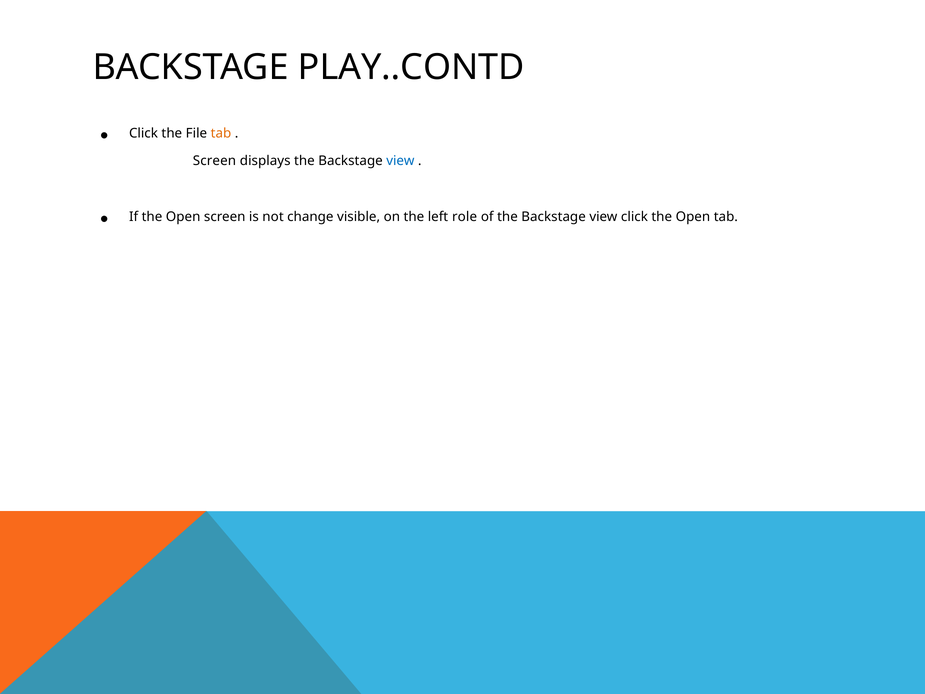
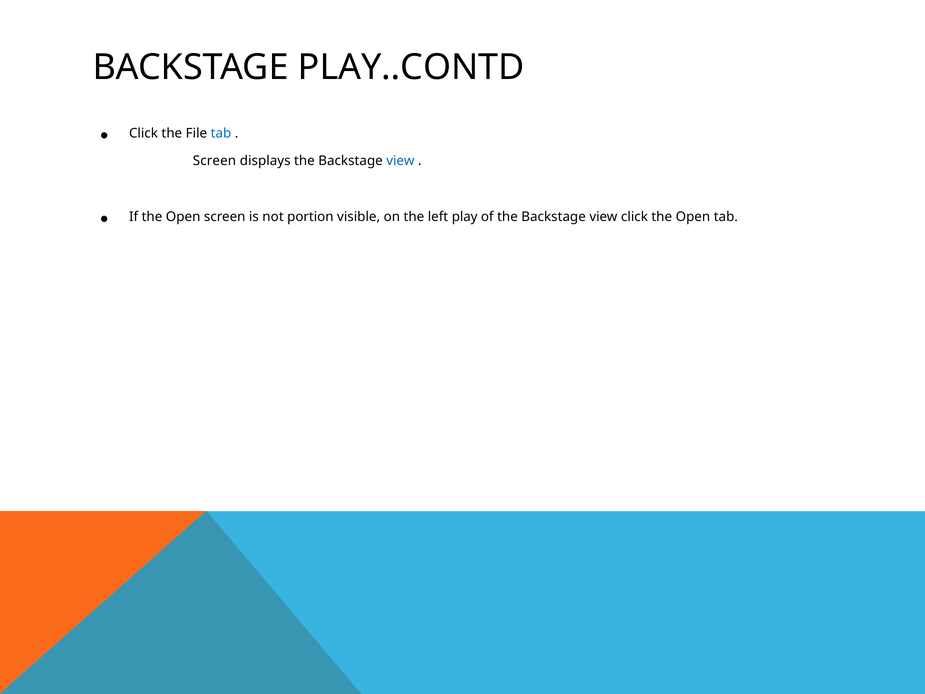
tab at (221, 133) colour: orange -> blue
change: change -> portion
role: role -> play
